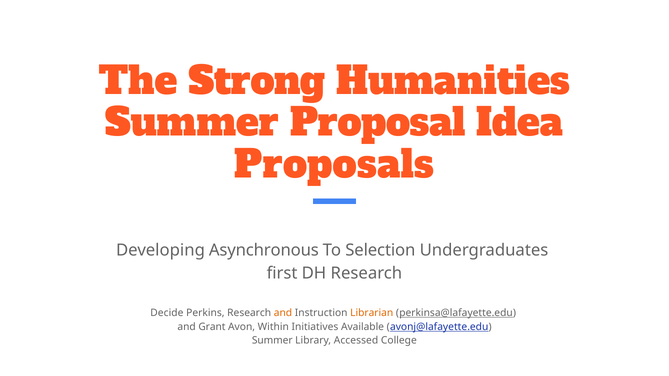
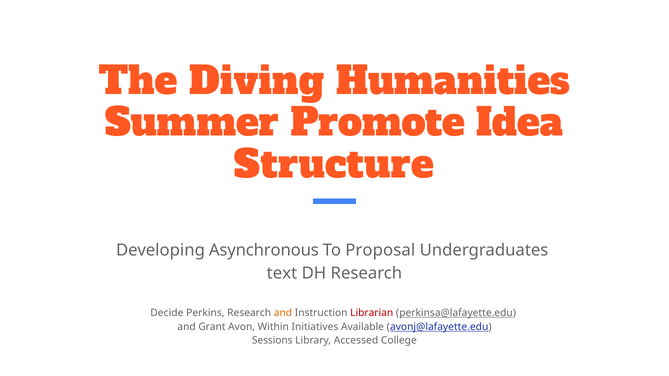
Strong: Strong -> Diving
Proposal: Proposal -> Promote
Proposals: Proposals -> Structure
Selection: Selection -> Proposal
first: first -> text
Librarian colour: orange -> red
Summer at (272, 341): Summer -> Sessions
